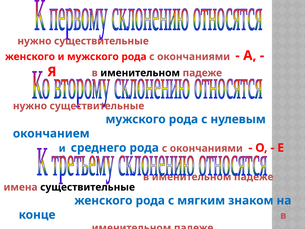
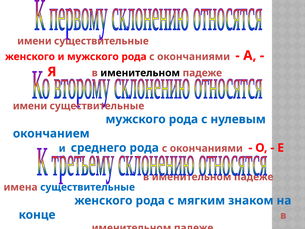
нужно at (34, 41): нужно -> имени
нужно at (30, 106): нужно -> имени
существительные at (88, 187) colour: black -> blue
